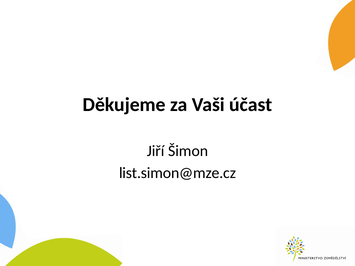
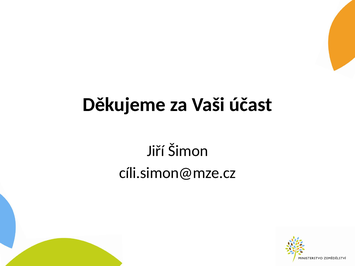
list.simon@mze.cz: list.simon@mze.cz -> cíli.simon@mze.cz
